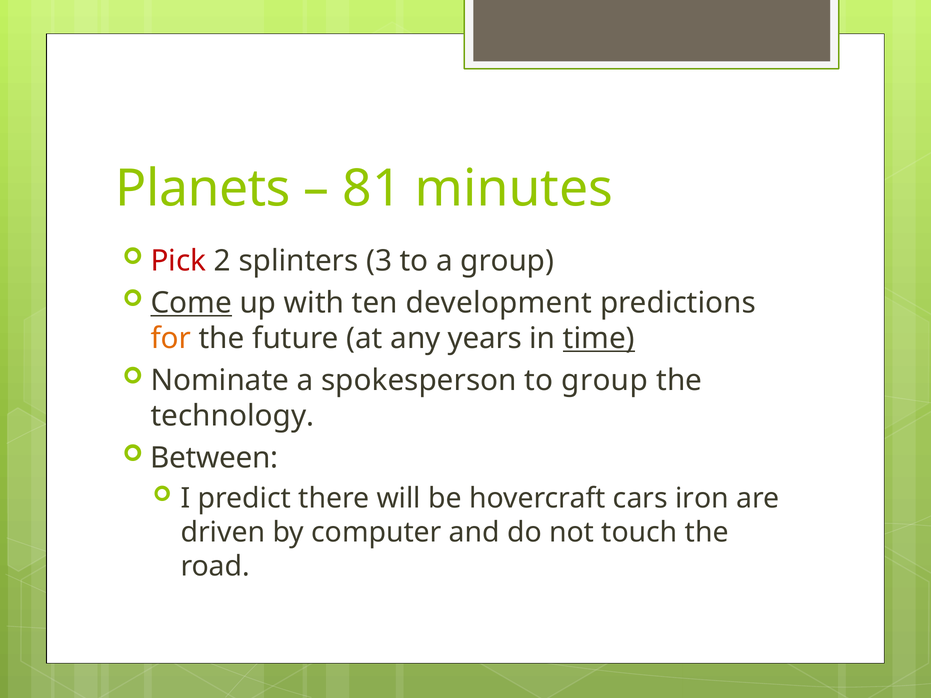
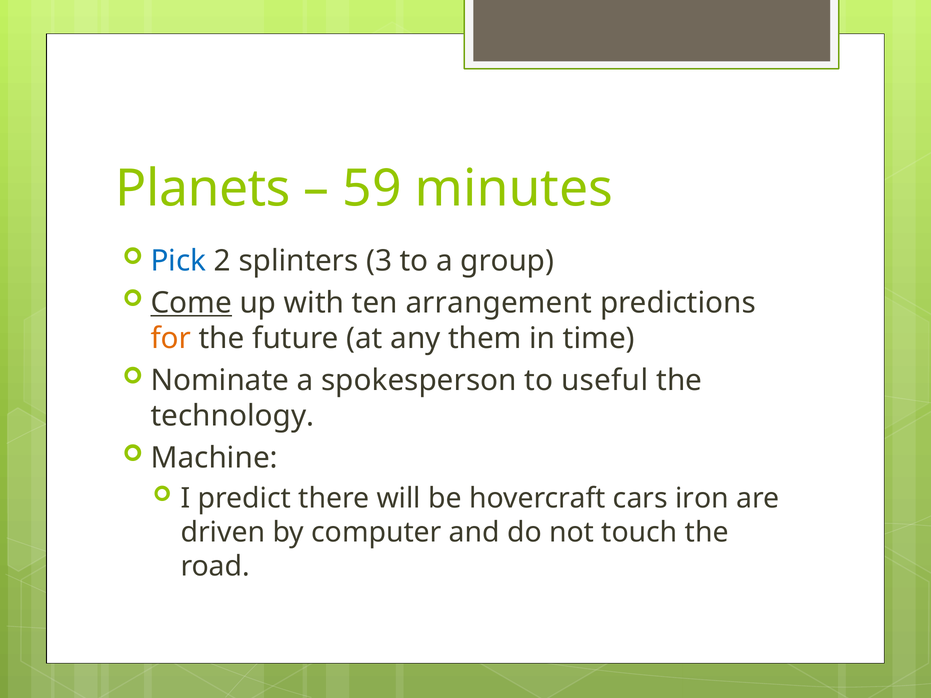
81: 81 -> 59
Pick colour: red -> blue
development: development -> arrangement
years: years -> them
time underline: present -> none
to group: group -> useful
Between: Between -> Machine
